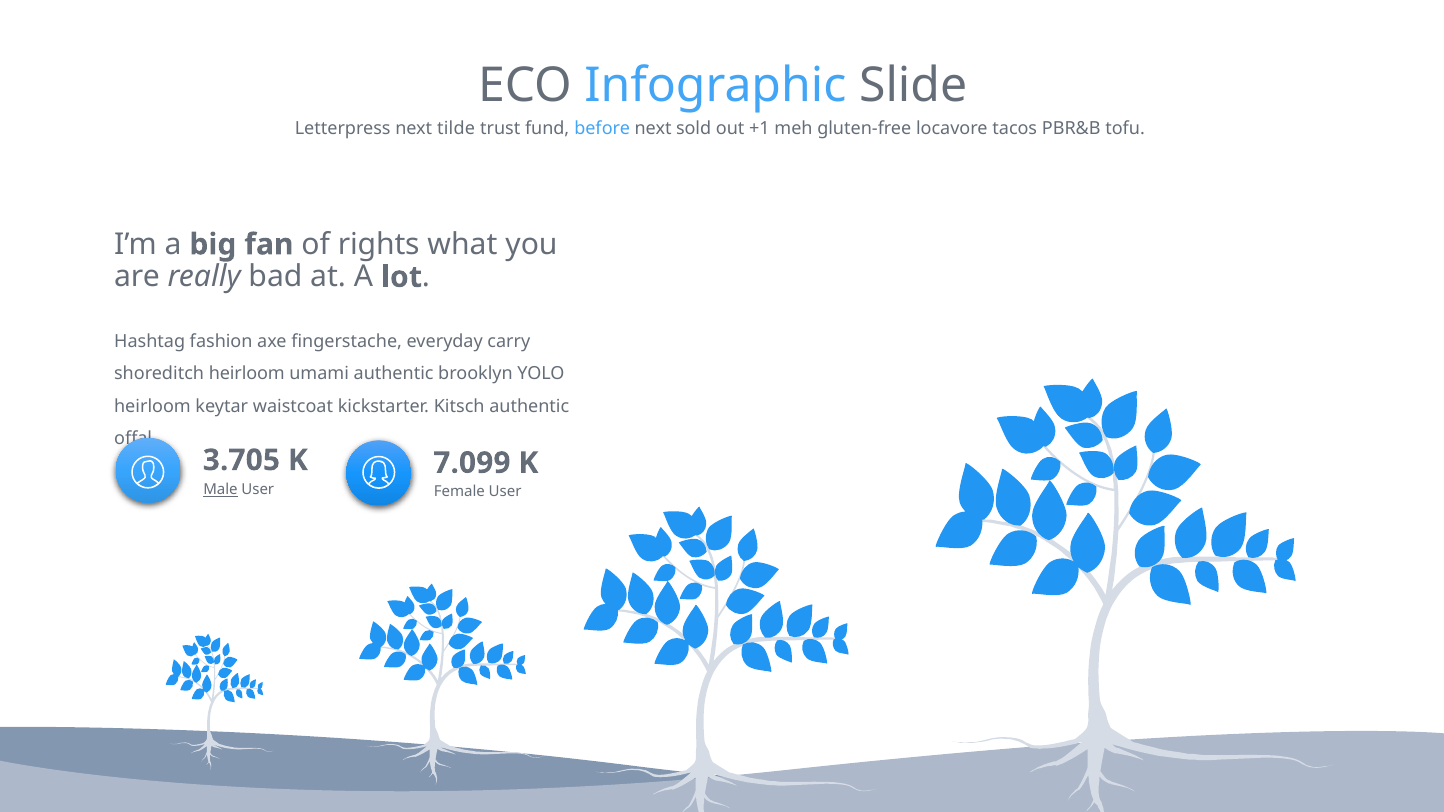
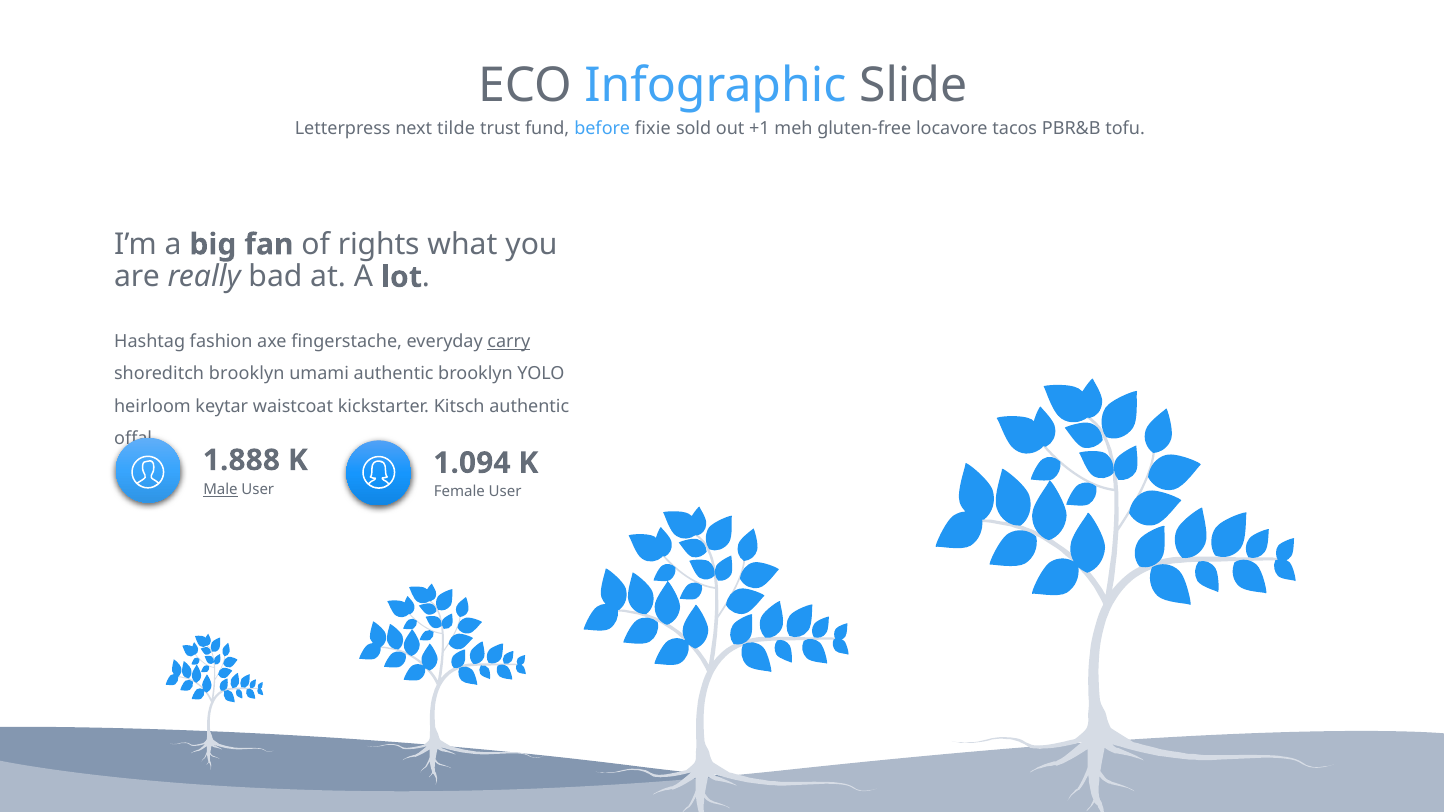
before next: next -> fixie
carry underline: none -> present
shoreditch heirloom: heirloom -> brooklyn
3.705: 3.705 -> 1.888
7.099: 7.099 -> 1.094
